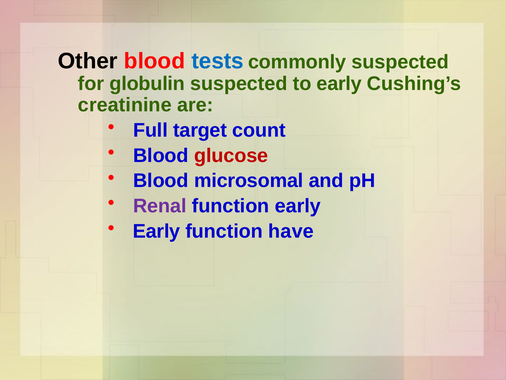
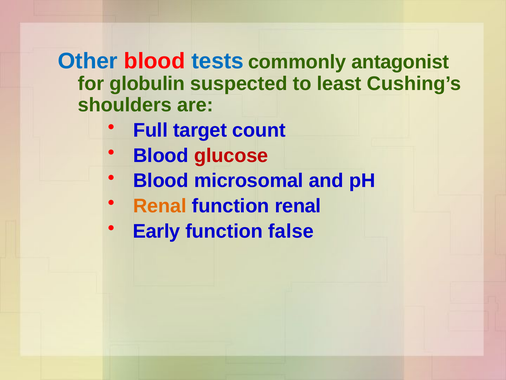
Other colour: black -> blue
commonly suspected: suspected -> antagonist
to early: early -> least
creatinine: creatinine -> shoulders
Renal at (160, 206) colour: purple -> orange
function early: early -> renal
have: have -> false
